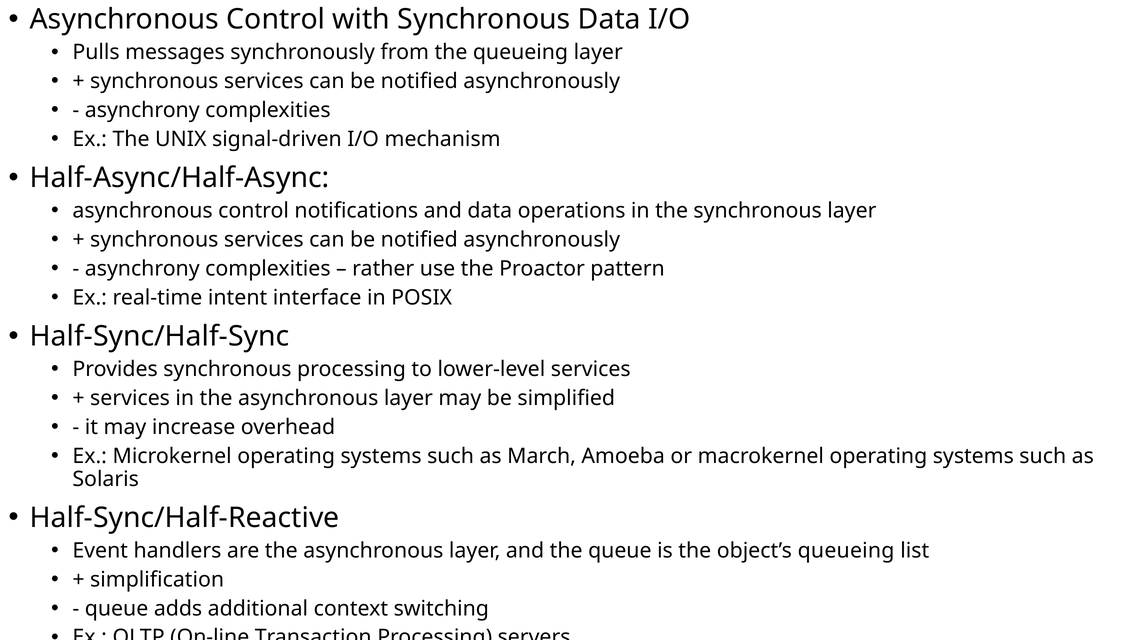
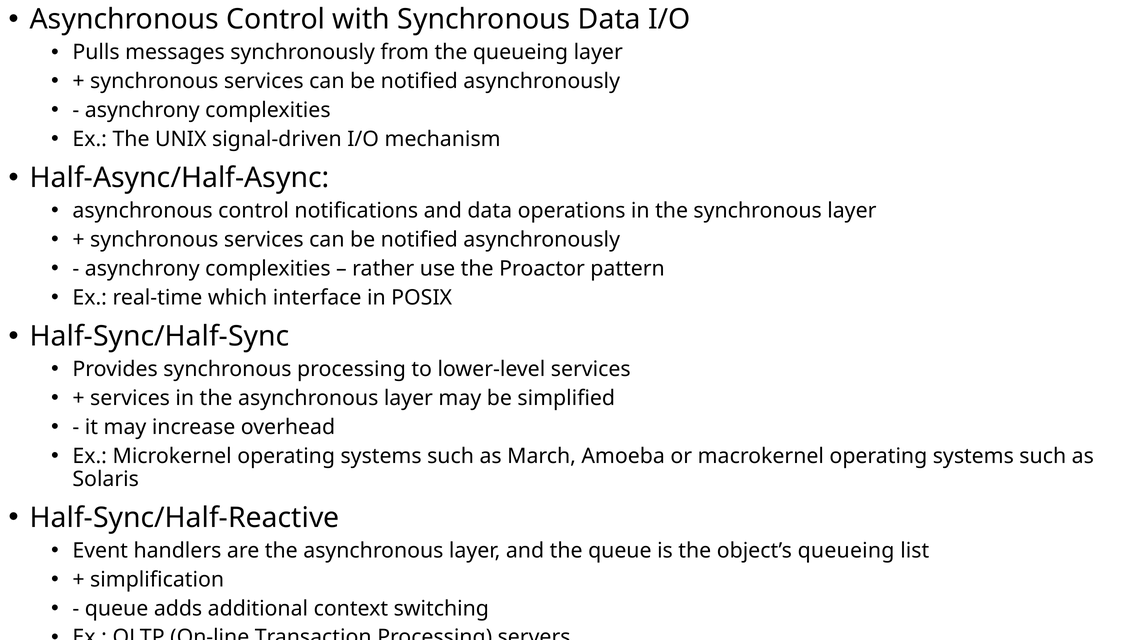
intent: intent -> which
